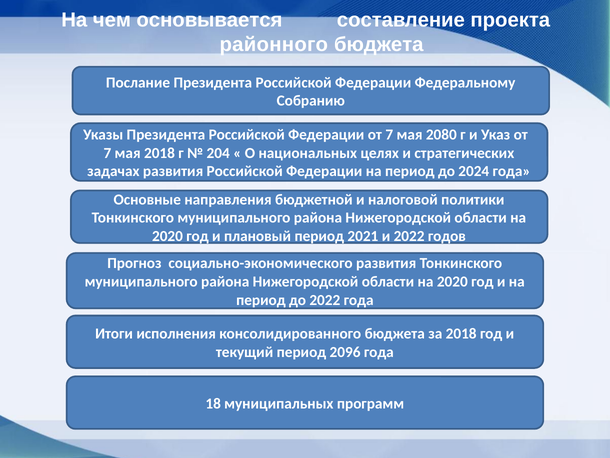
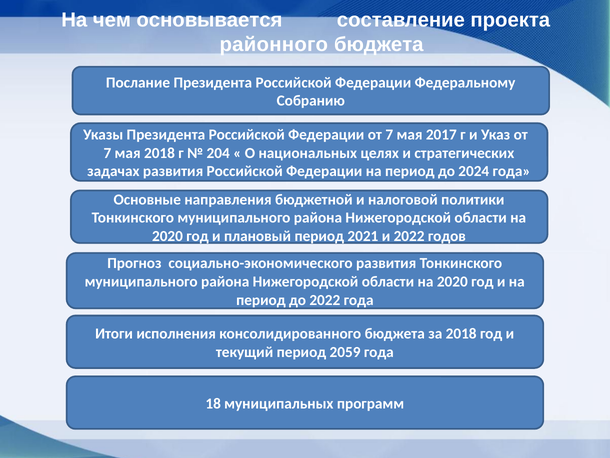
2080: 2080 -> 2017
2096: 2096 -> 2059
